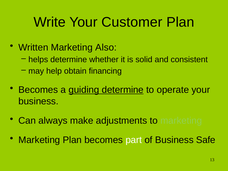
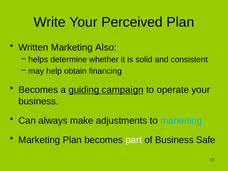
Customer: Customer -> Perceived
guiding determine: determine -> campaign
marketing at (181, 121) colour: light green -> light blue
